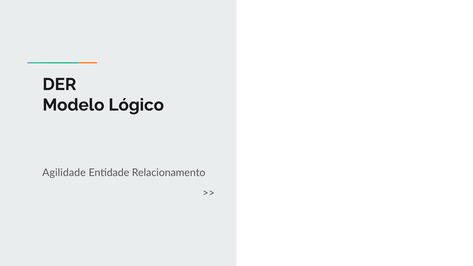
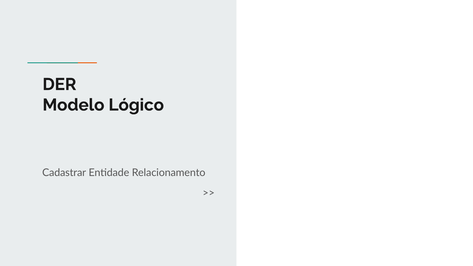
Agilidade: Agilidade -> Cadastrar
